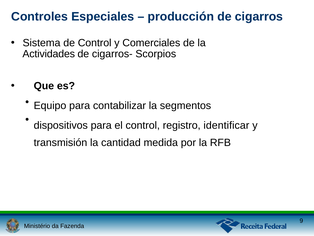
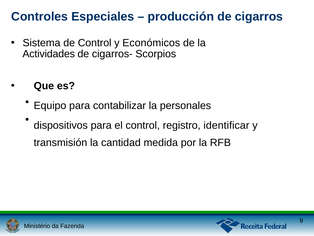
Comerciales: Comerciales -> Económicos
segmentos: segmentos -> personales
